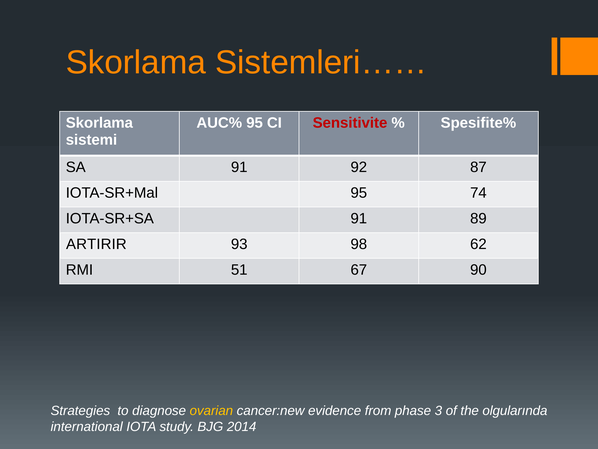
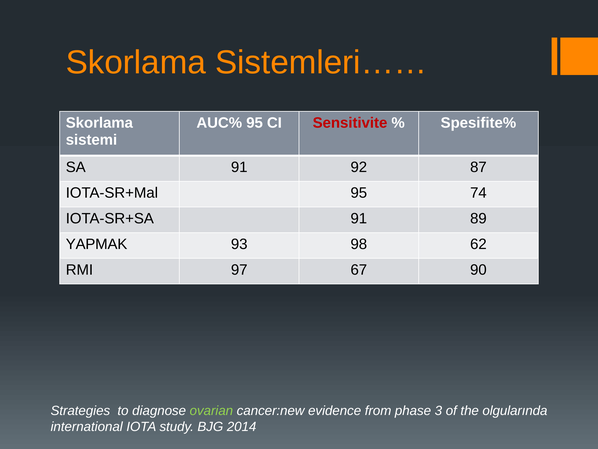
ARTIRIR: ARTIRIR -> YAPMAK
51: 51 -> 97
ovarian colour: yellow -> light green
